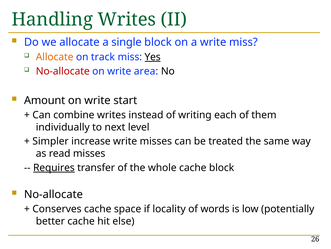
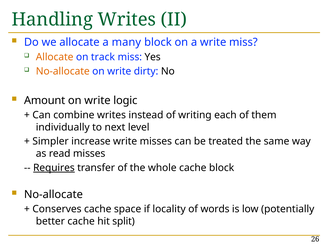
single: single -> many
Yes underline: present -> none
No-allocate at (63, 71) colour: red -> orange
area: area -> dirty
start: start -> logic
else: else -> split
